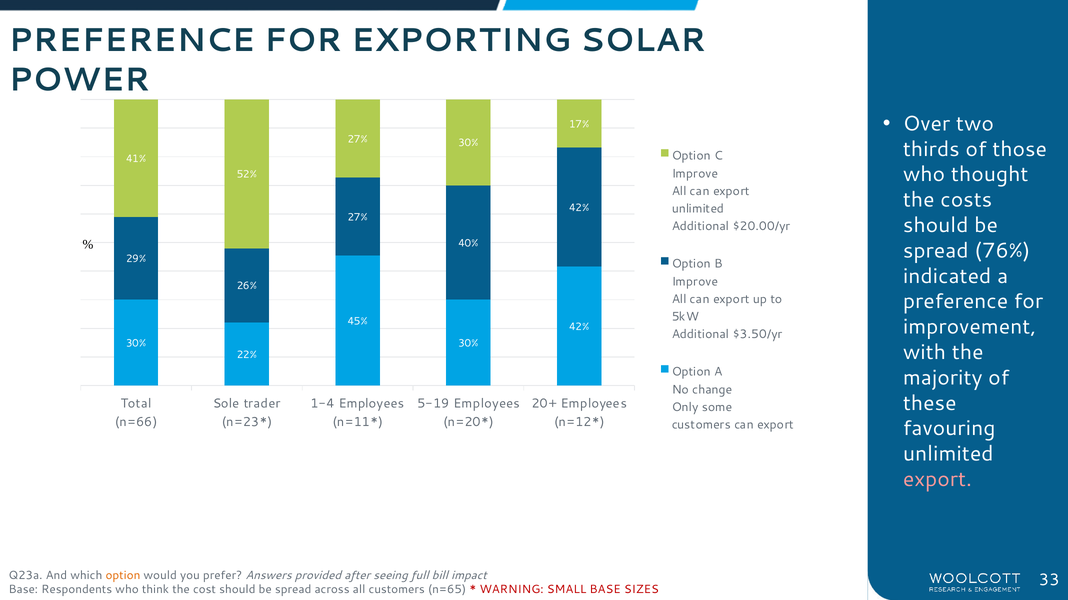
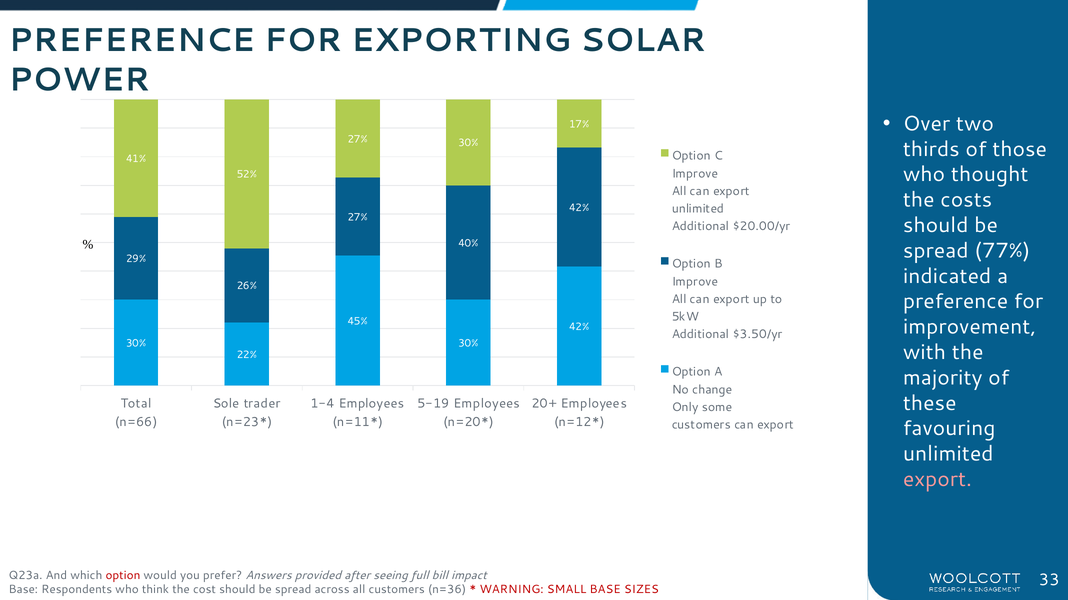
76%: 76% -> 77%
option at (123, 576) colour: orange -> red
n=65: n=65 -> n=36
